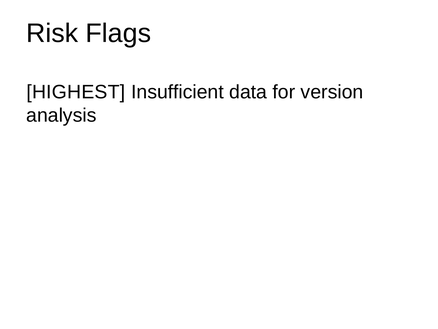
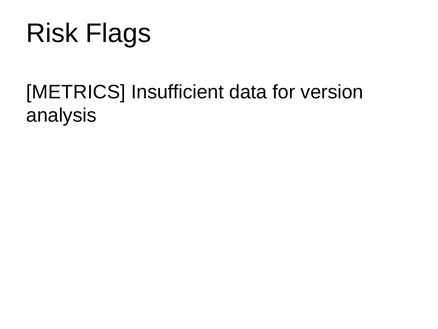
HIGHEST: HIGHEST -> METRICS
